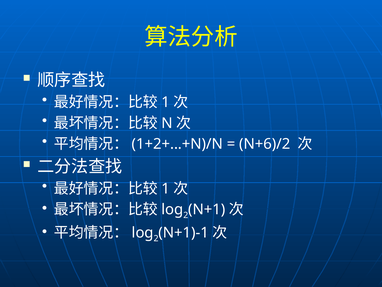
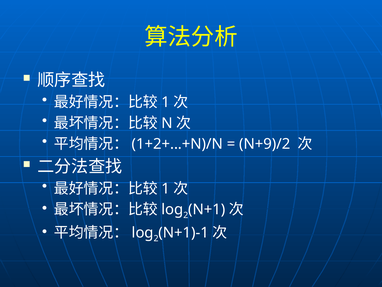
N+6)/2: N+6)/2 -> N+9)/2
